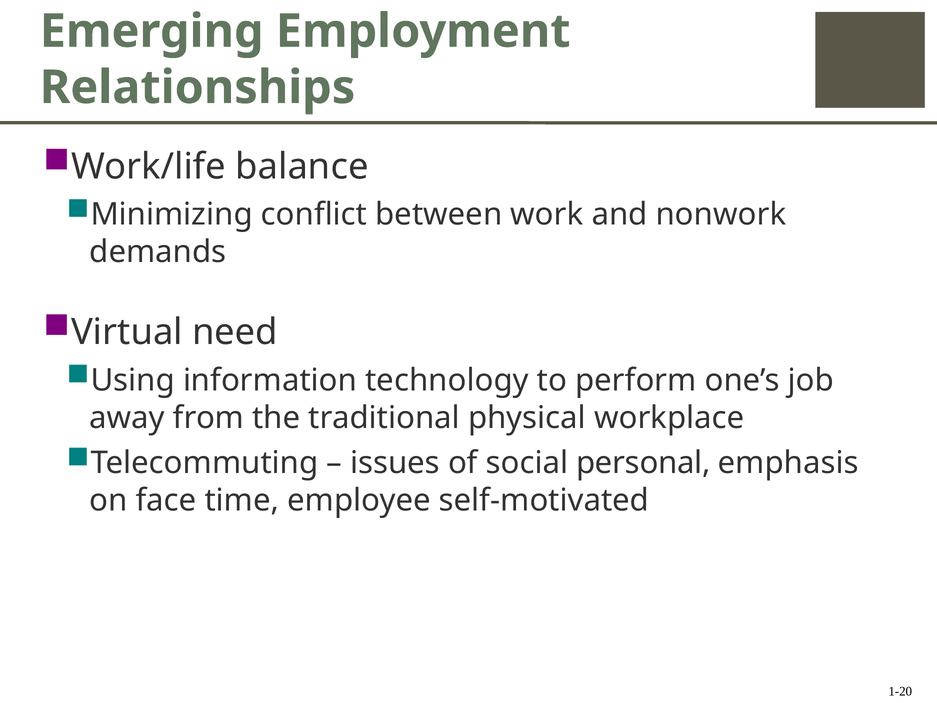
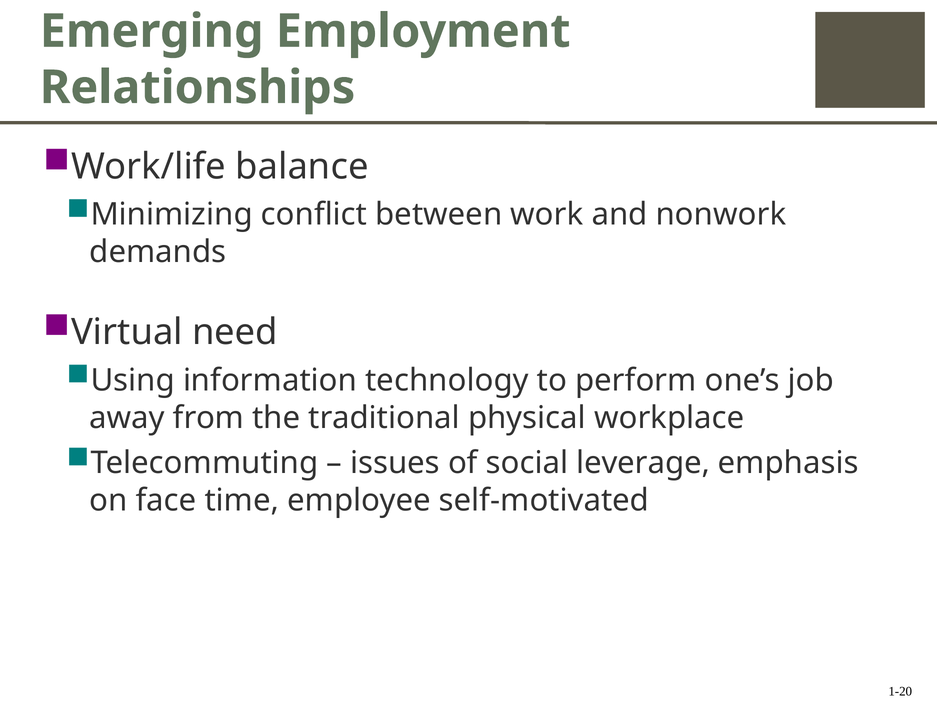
personal: personal -> leverage
